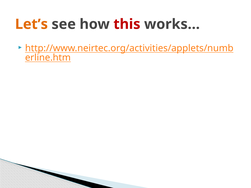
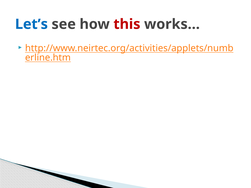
Let’s colour: orange -> blue
